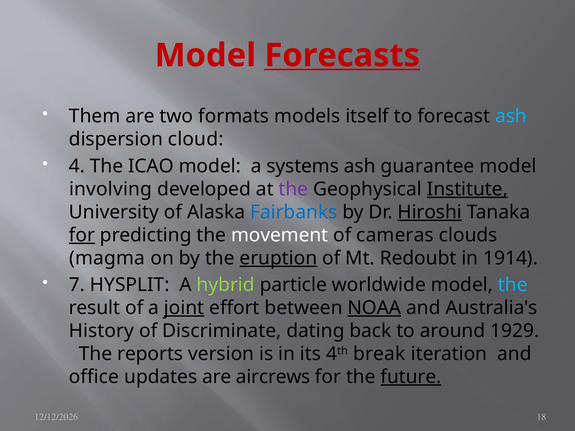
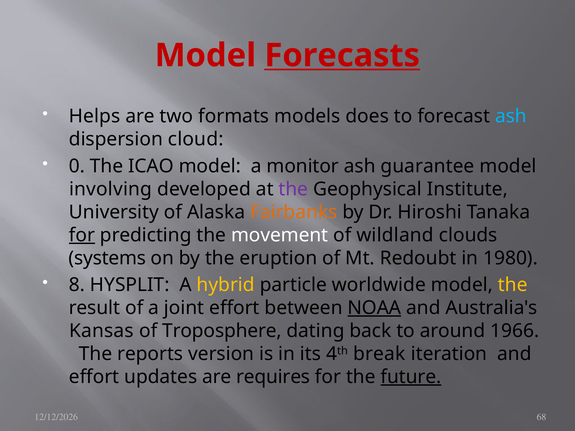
Them: Them -> Helps
itself: itself -> does
4: 4 -> 0
systems: systems -> monitor
Institute underline: present -> none
Fairbanks colour: blue -> orange
Hiroshi underline: present -> none
cameras: cameras -> wildland
magma: magma -> systems
eruption underline: present -> none
1914: 1914 -> 1980
7: 7 -> 8
hybrid colour: light green -> yellow
the at (513, 285) colour: light blue -> yellow
joint underline: present -> none
History: History -> Kansas
Discriminate: Discriminate -> Troposphere
1929: 1929 -> 1966
office at (94, 377): office -> effort
aircrews: aircrews -> requires
18: 18 -> 68
